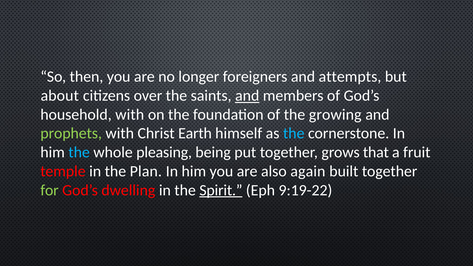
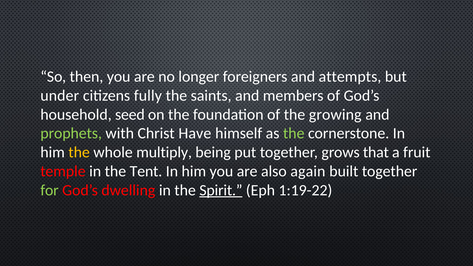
about: about -> under
over: over -> fully
and at (247, 96) underline: present -> none
household with: with -> seed
Earth: Earth -> Have
the at (294, 133) colour: light blue -> light green
the at (79, 152) colour: light blue -> yellow
pleasing: pleasing -> multiply
Plan: Plan -> Tent
9:19-22: 9:19-22 -> 1:19-22
